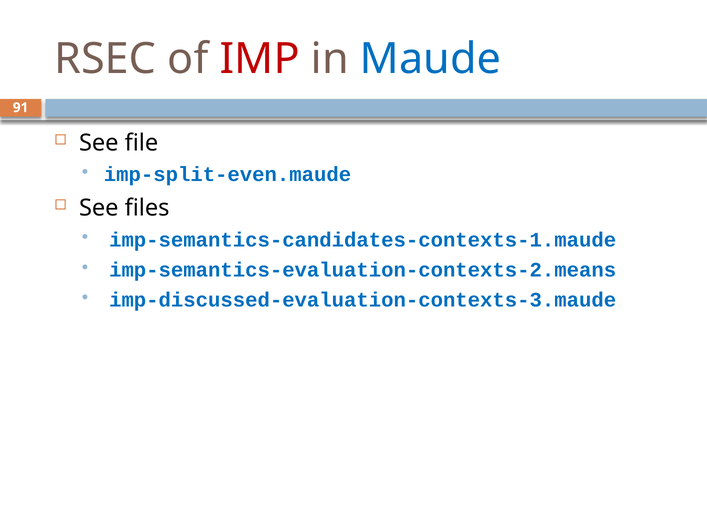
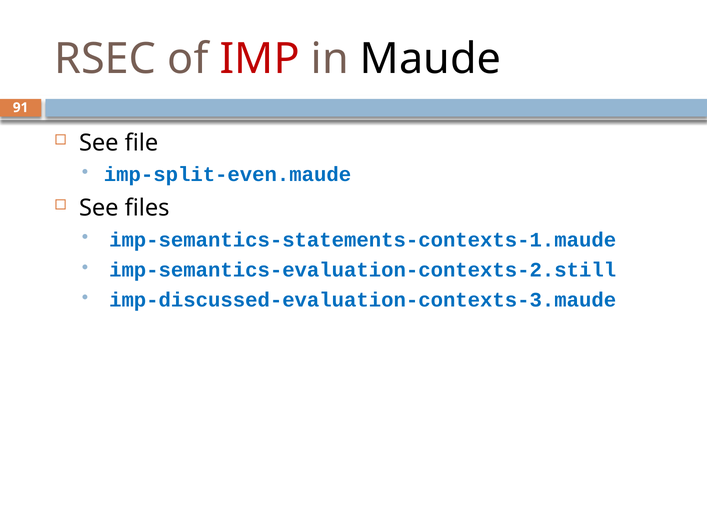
Maude colour: blue -> black
imp-semantics-candidates-contexts-1.maude: imp-semantics-candidates-contexts-1.maude -> imp-semantics-statements-contexts-1.maude
imp-semantics-evaluation-contexts-2.means: imp-semantics-evaluation-contexts-2.means -> imp-semantics-evaluation-contexts-2.still
